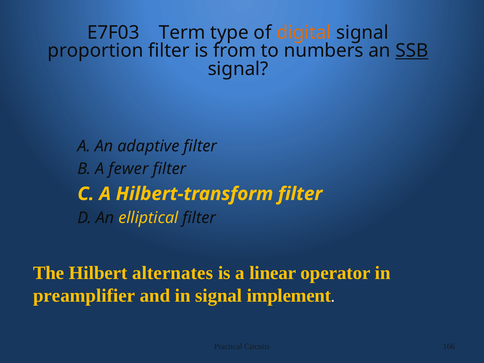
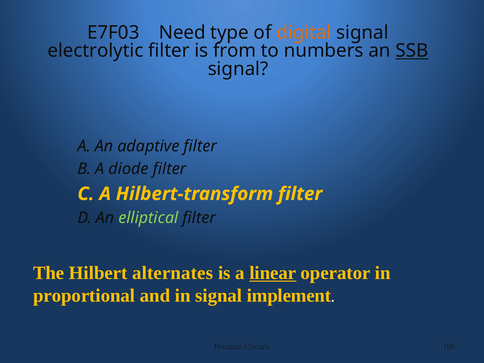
Term: Term -> Need
proportion: proportion -> electrolytic
fewer: fewer -> diode
elliptical colour: yellow -> light green
linear underline: none -> present
preamplifier: preamplifier -> proportional
